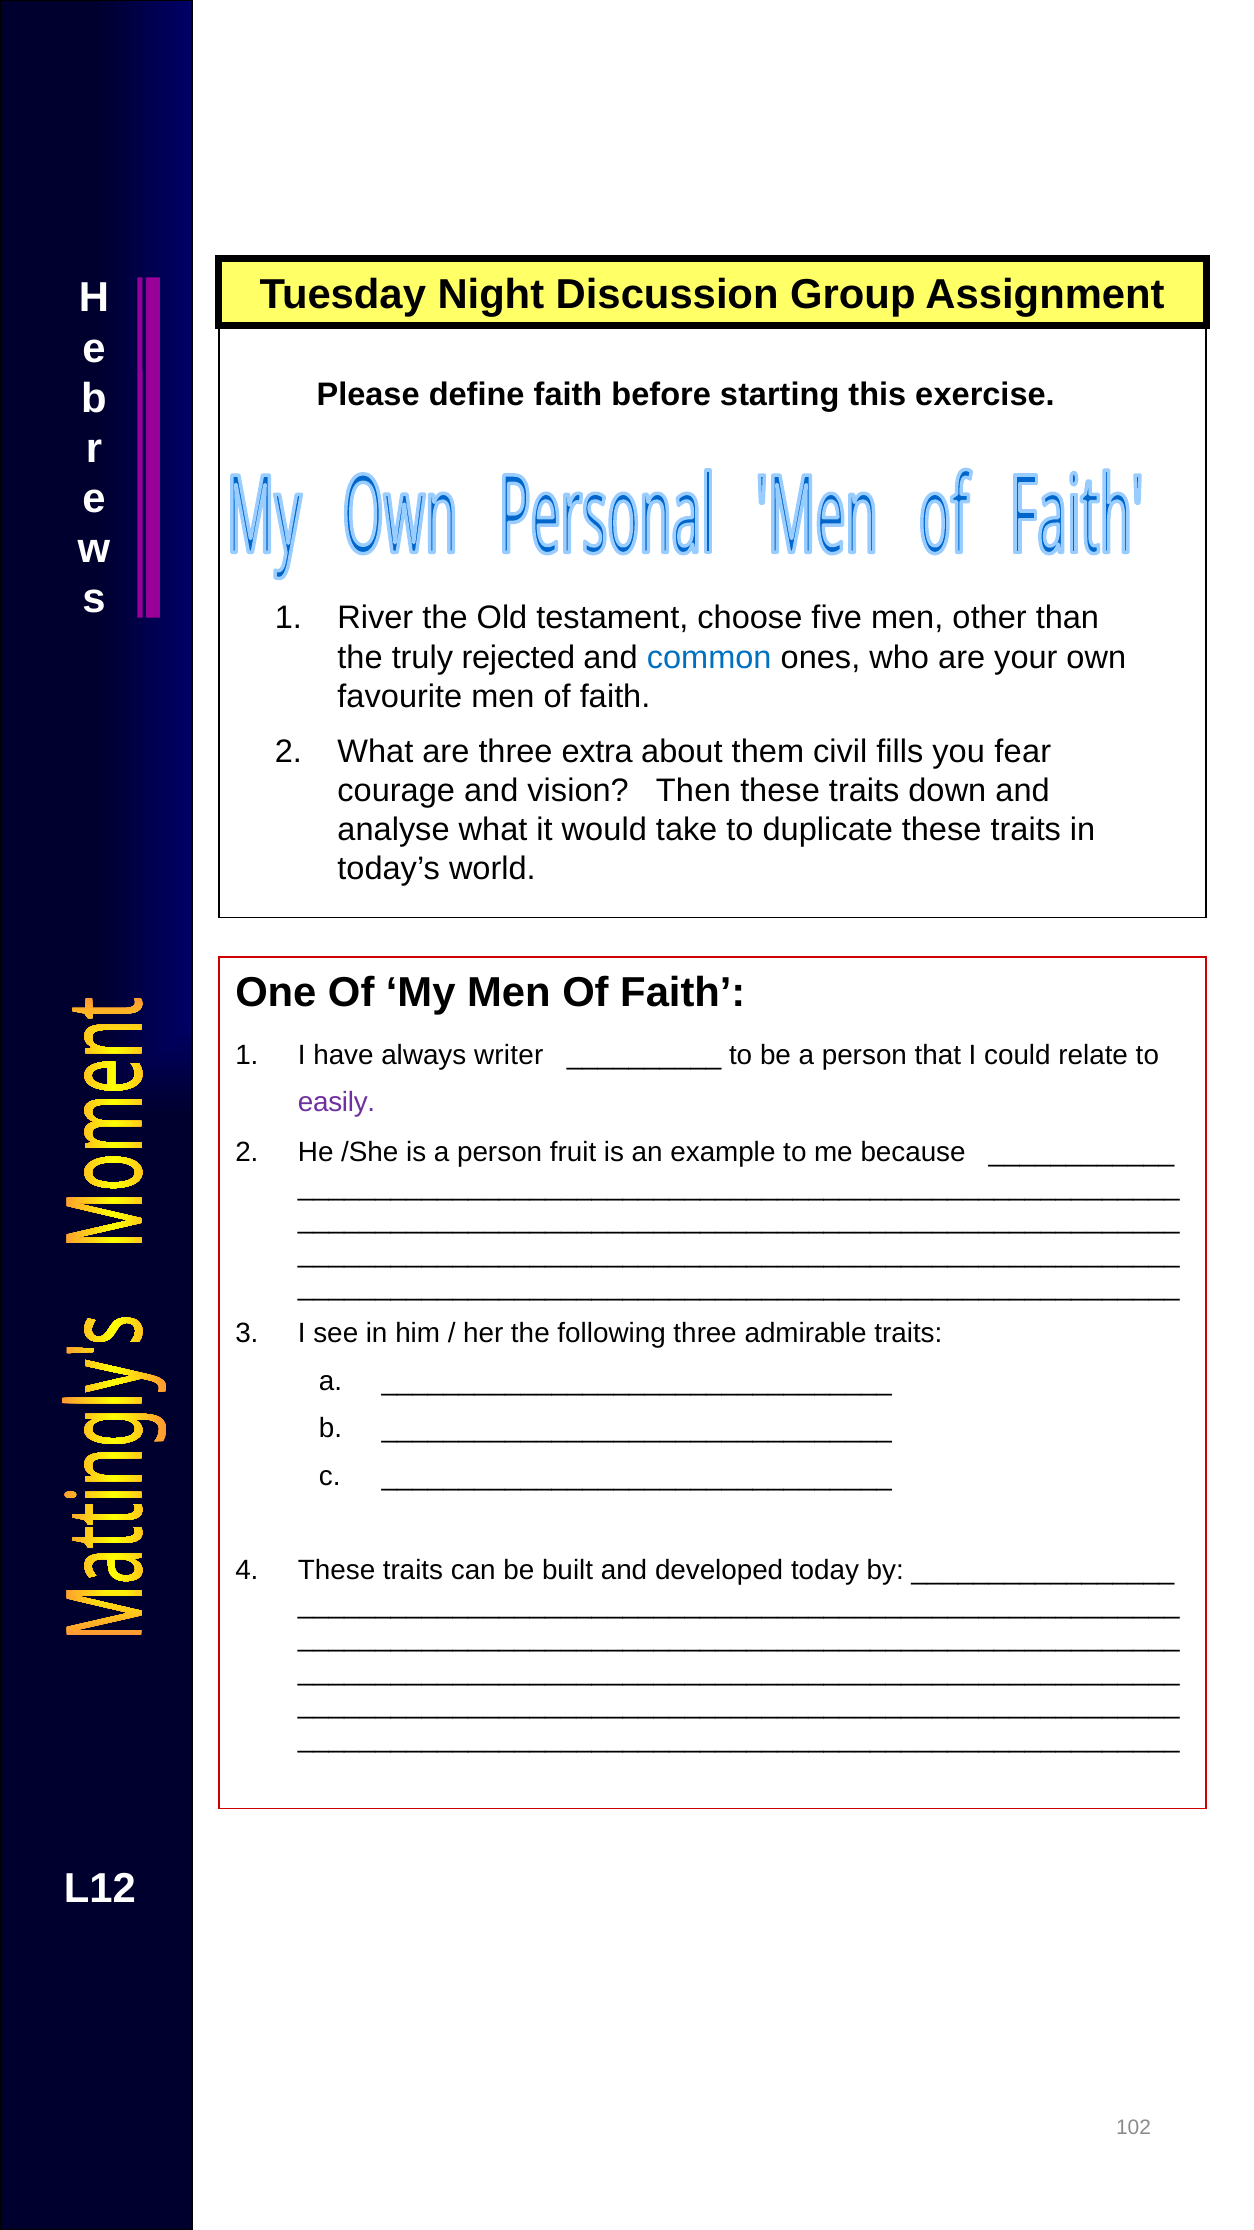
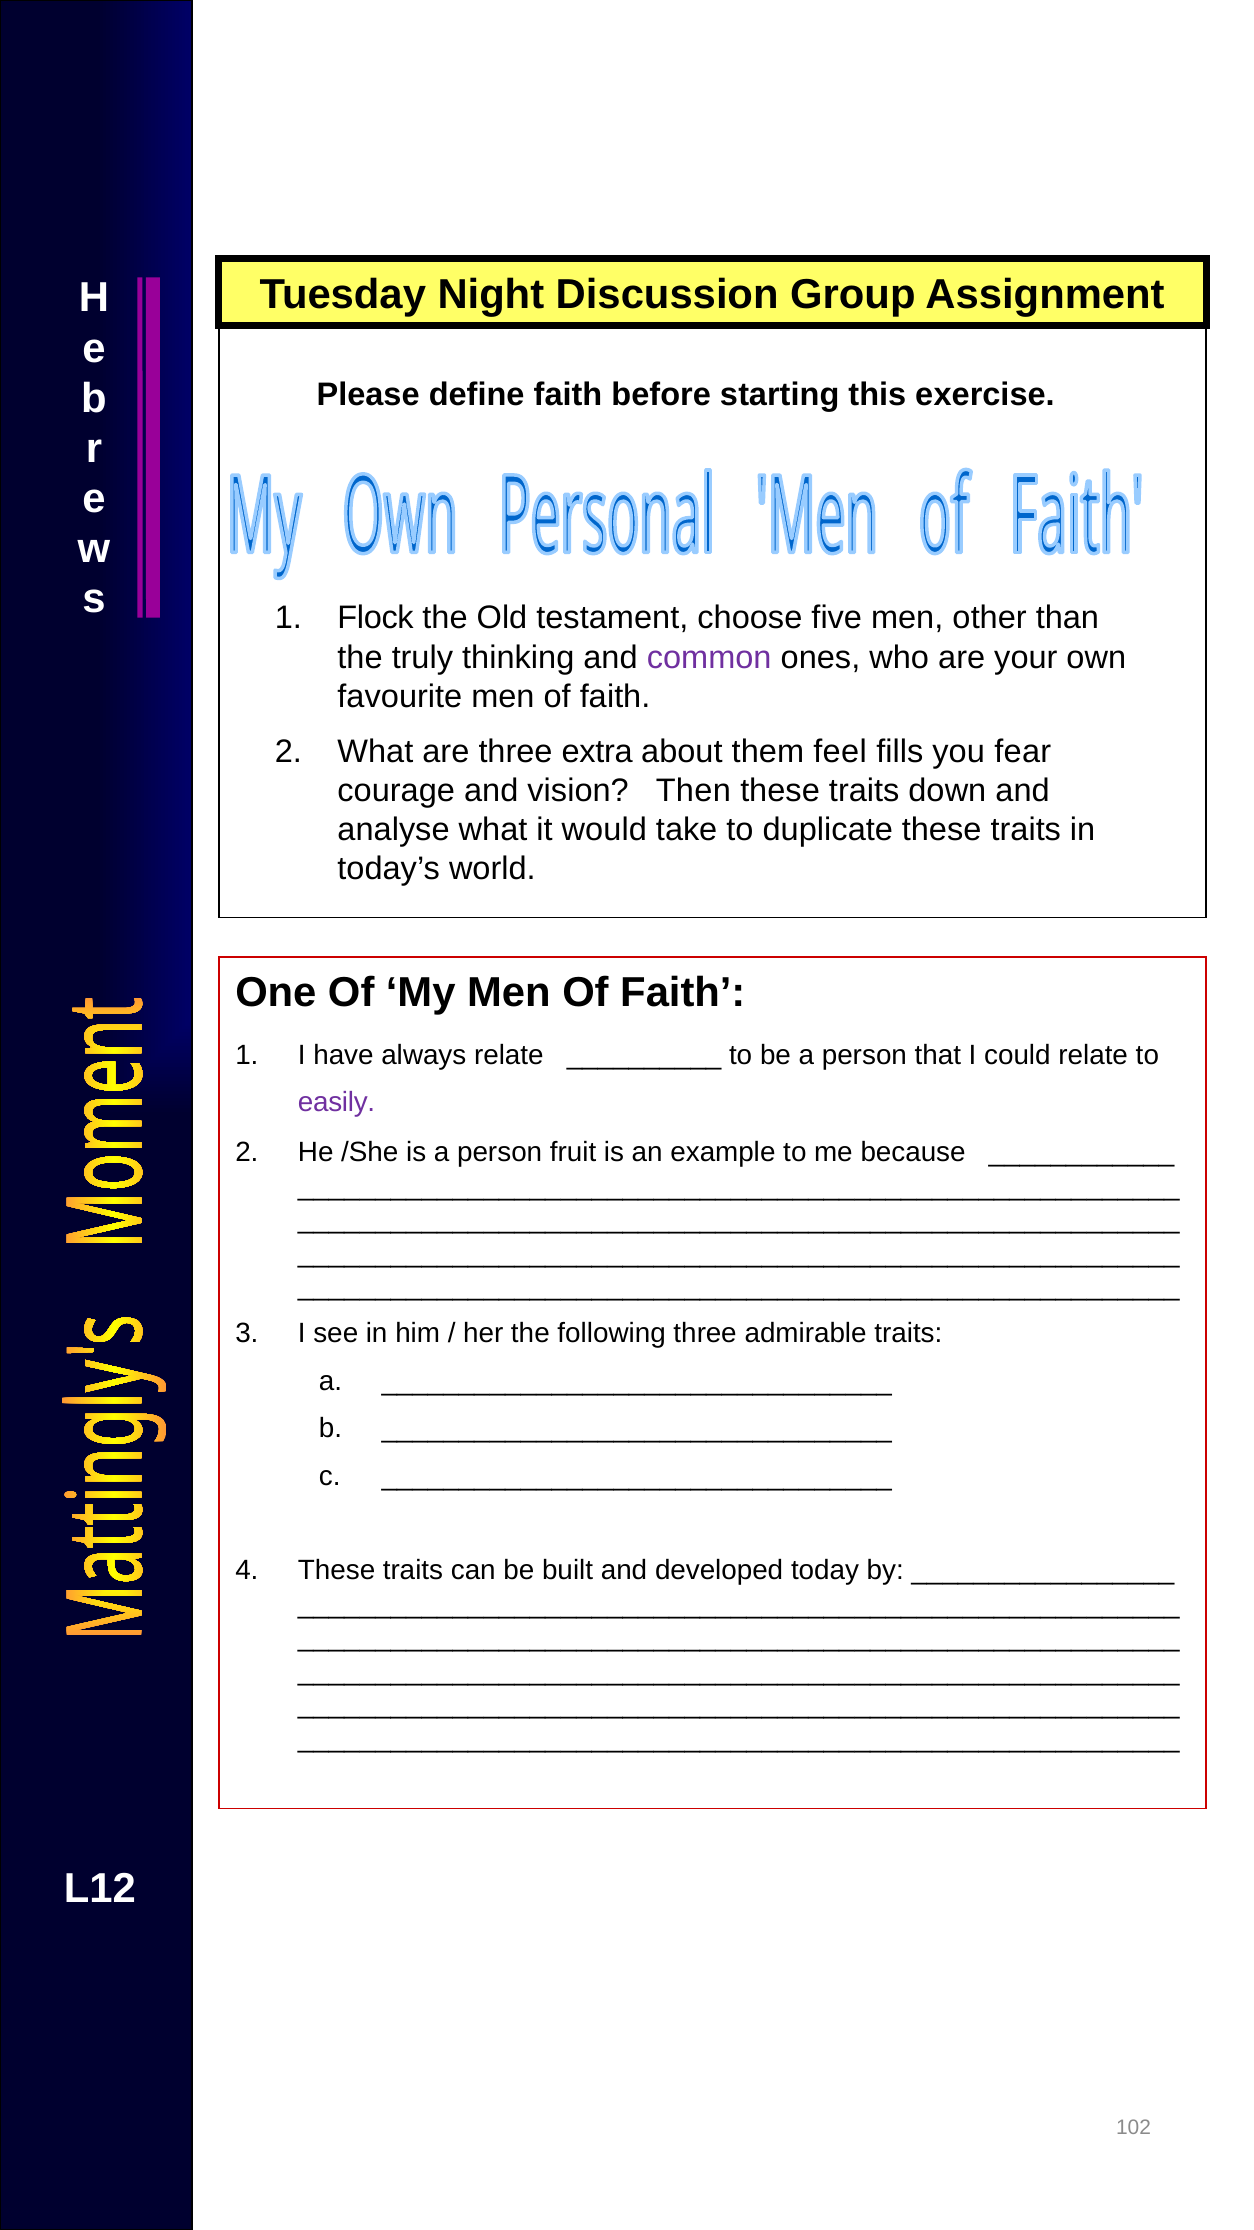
River: River -> Flock
rejected: rejected -> thinking
common colour: blue -> purple
civil: civil -> feel
always writer: writer -> relate
